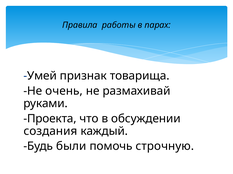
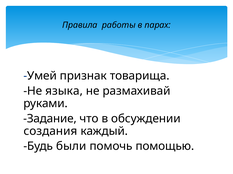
очень: очень -> языка
Проекта: Проекта -> Задание
строчную: строчную -> помощью
